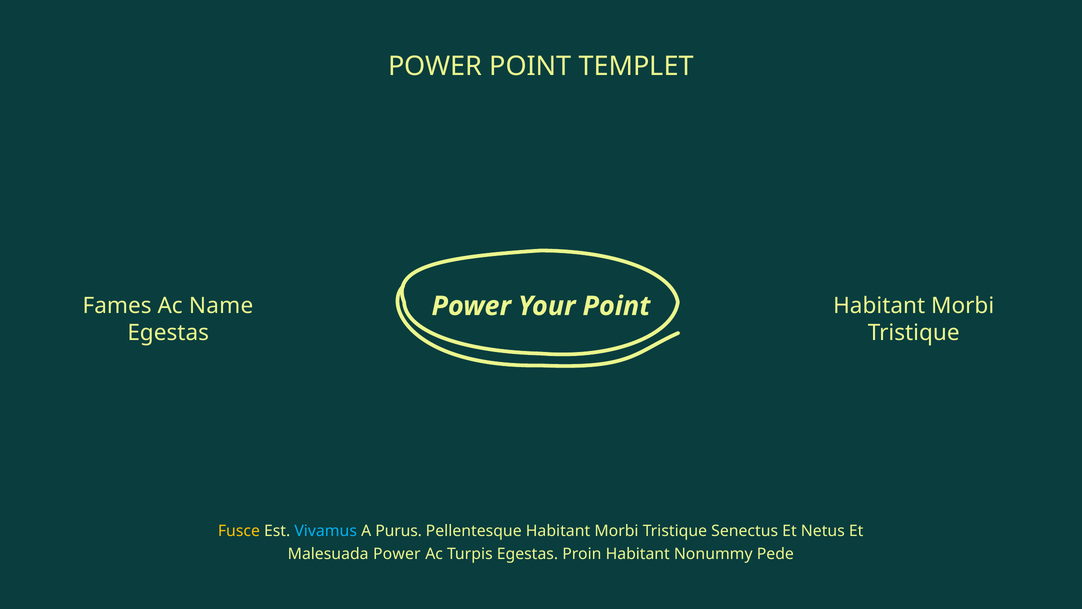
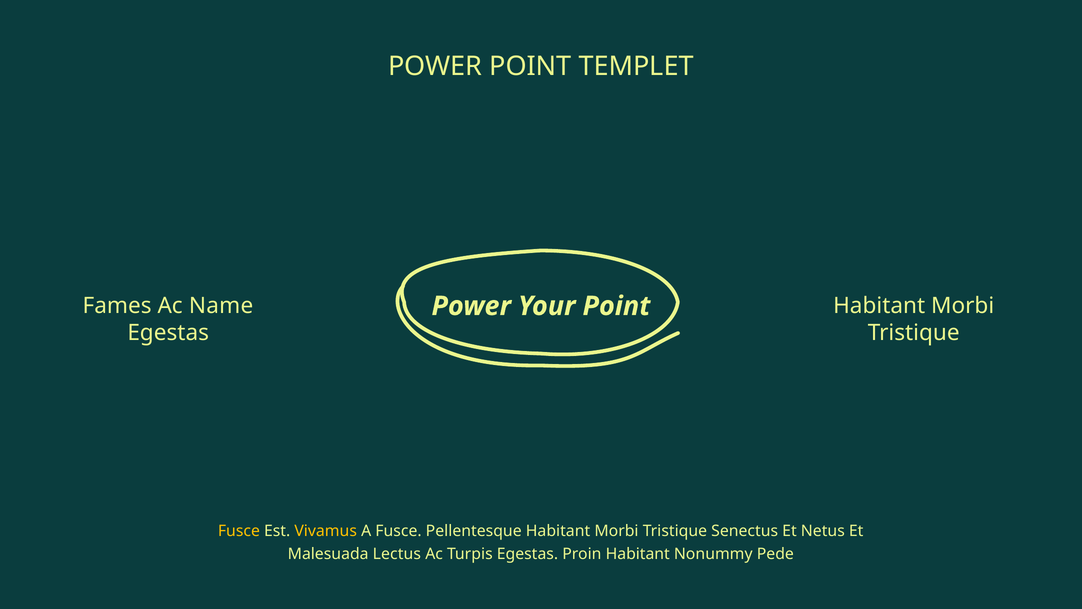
Vivamus colour: light blue -> yellow
A Purus: Purus -> Fusce
Malesuada Power: Power -> Lectus
